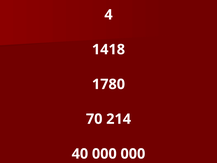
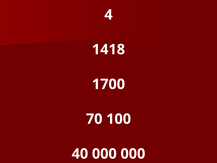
1780: 1780 -> 1700
214: 214 -> 100
